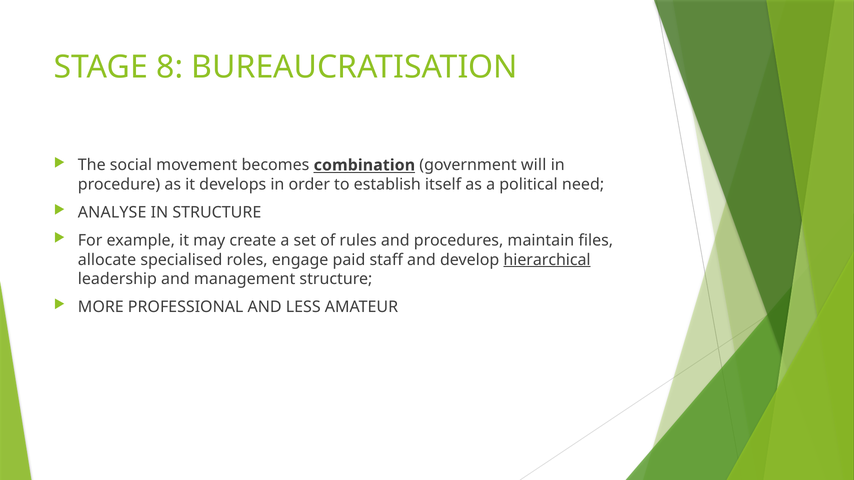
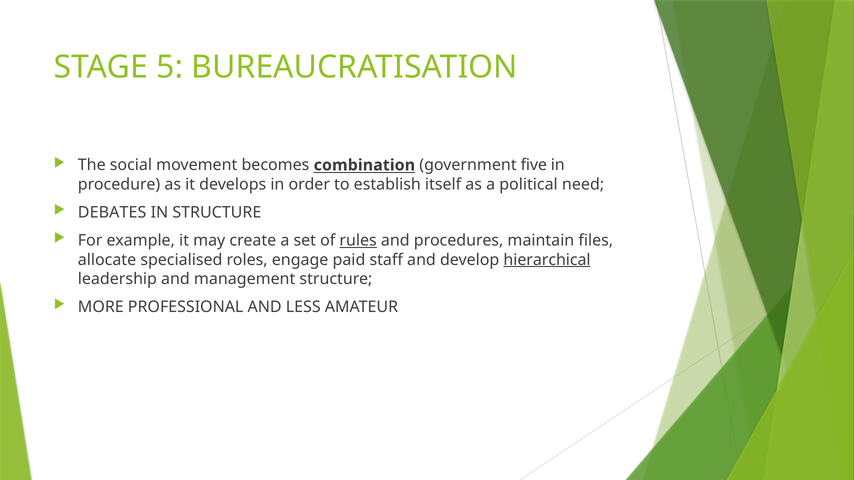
8: 8 -> 5
will: will -> five
ANALYSE: ANALYSE -> DEBATES
rules underline: none -> present
